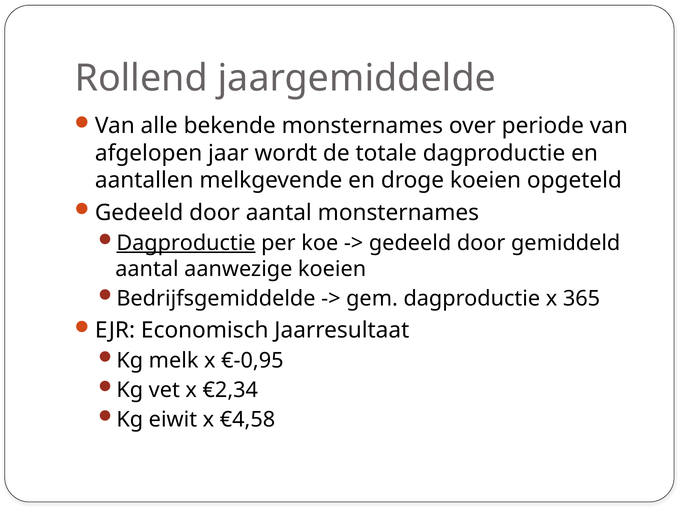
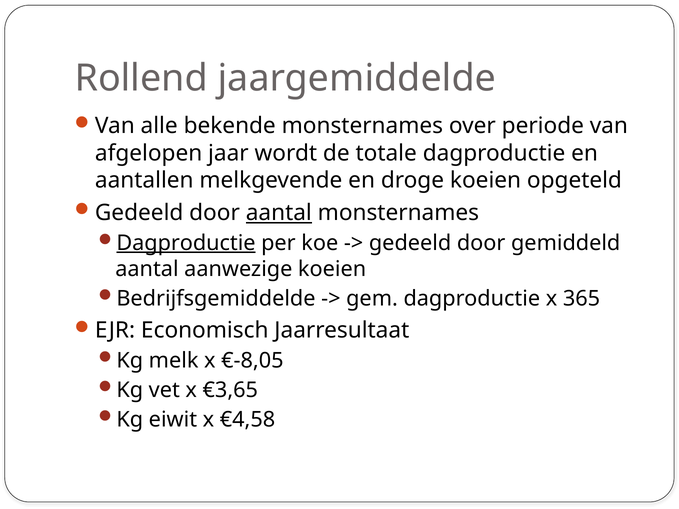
aantal at (279, 213) underline: none -> present
€-0,95: €-0,95 -> €-8,05
€2,34: €2,34 -> €3,65
